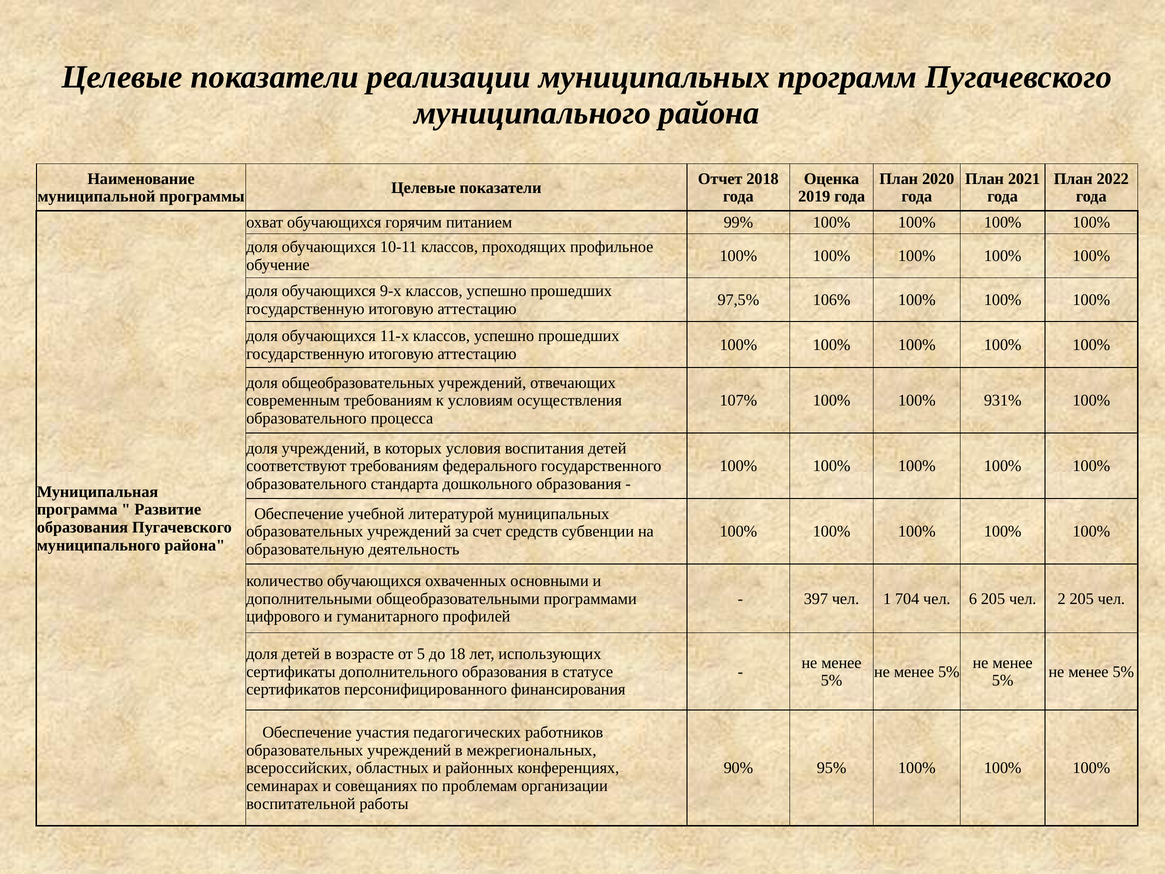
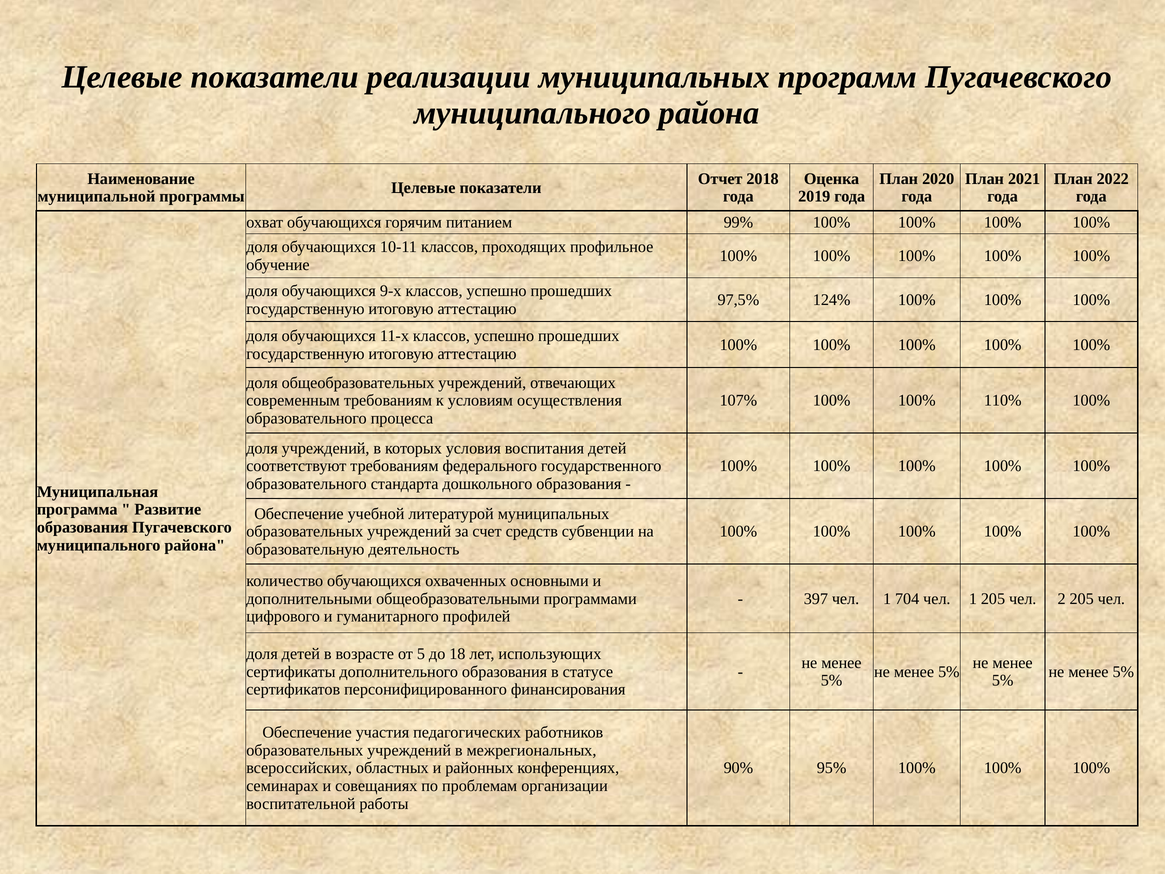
106%: 106% -> 124%
931%: 931% -> 110%
704 чел 6: 6 -> 1
